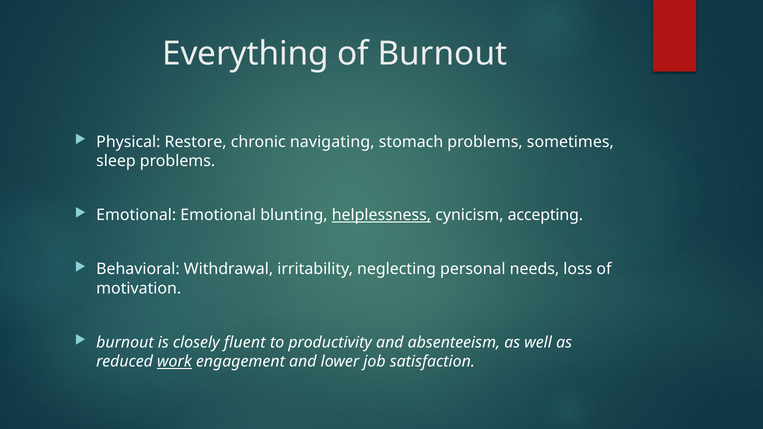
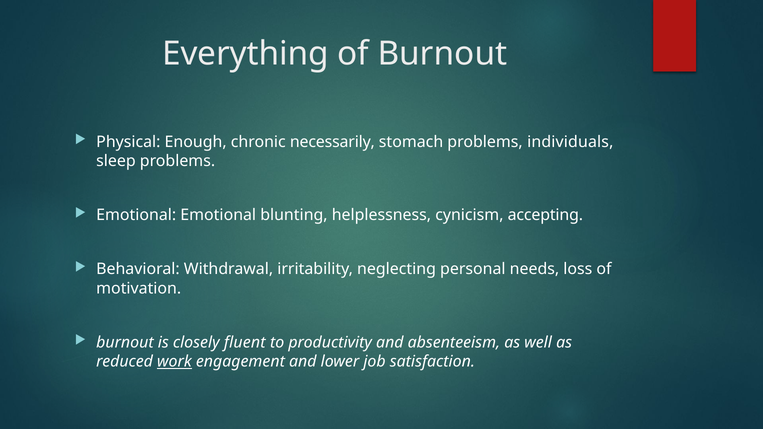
Restore: Restore -> Enough
navigating: navigating -> necessarily
sometimes: sometimes -> individuals
helplessness underline: present -> none
